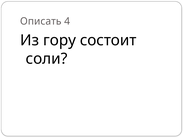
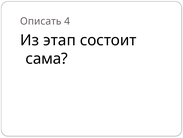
гору: гору -> этап
соли: соли -> сама
